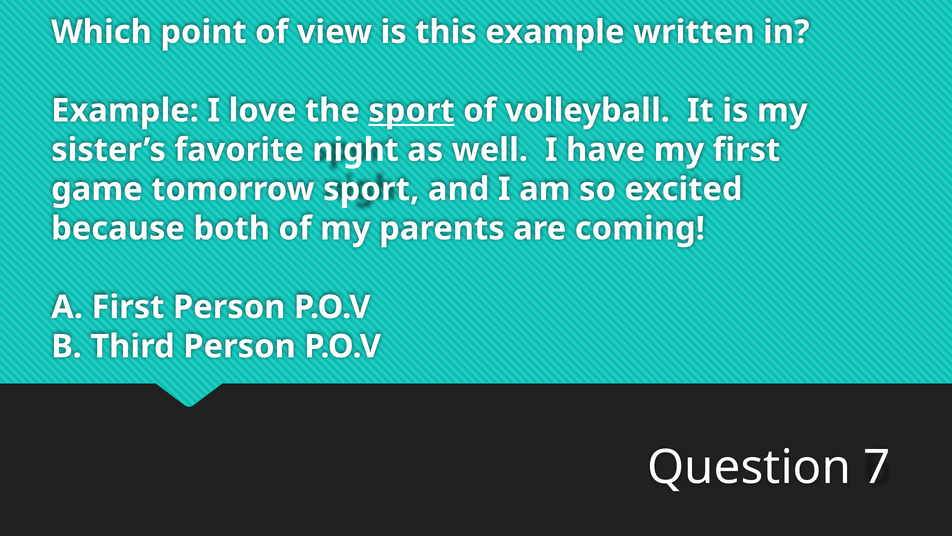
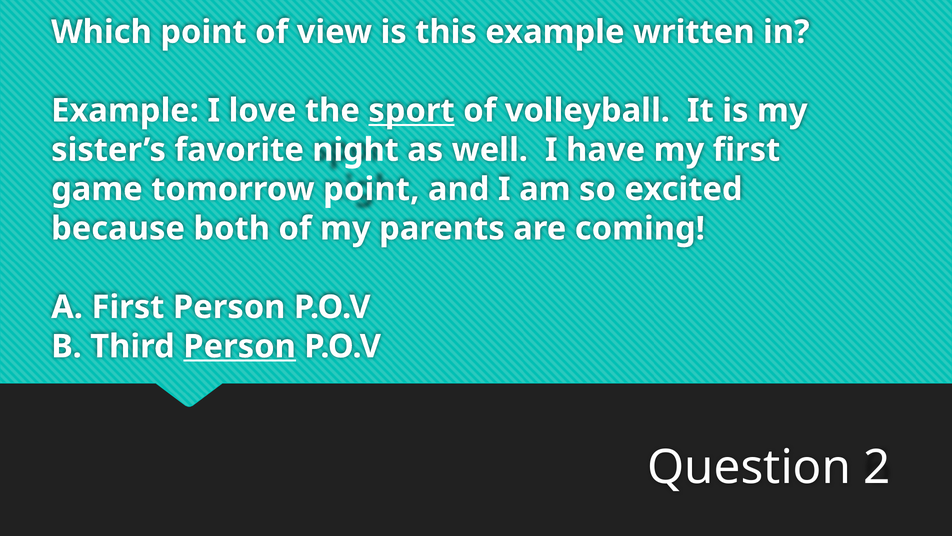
tomorrow sport: sport -> point
Person at (240, 346) underline: none -> present
7: 7 -> 2
